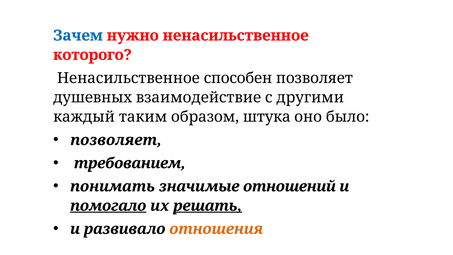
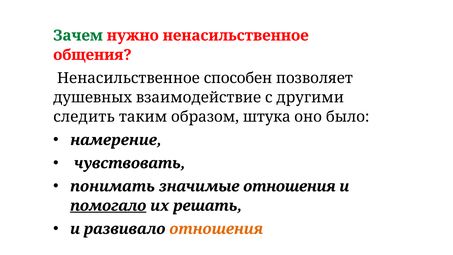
Зачем colour: blue -> green
которого: которого -> общения
каждый: каждый -> следить
позволяет at (116, 140): позволяет -> намерение
требованием: требованием -> чувствовать
значимые отношений: отношений -> отношения
решать underline: present -> none
